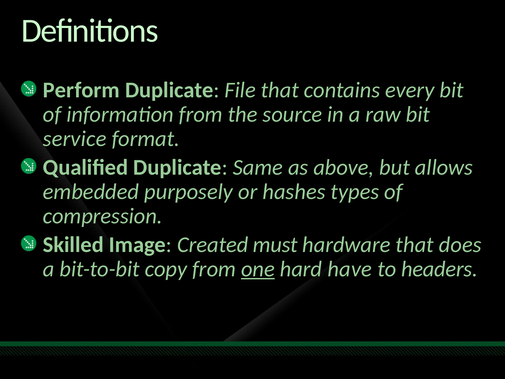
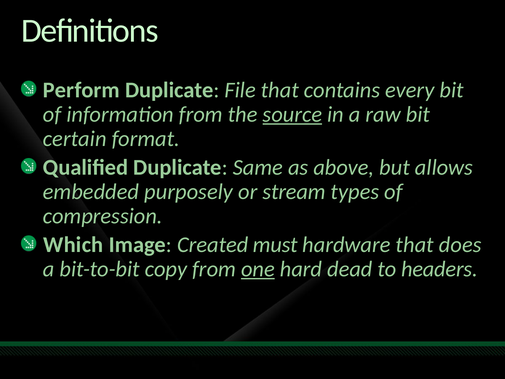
source underline: none -> present
service: service -> certain
hashes: hashes -> stream
Skilled: Skilled -> Which
have: have -> dead
